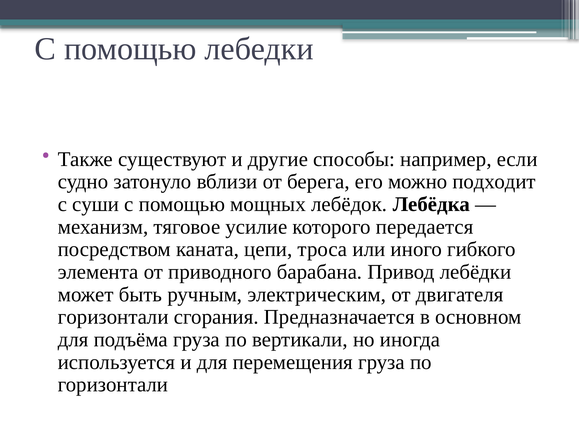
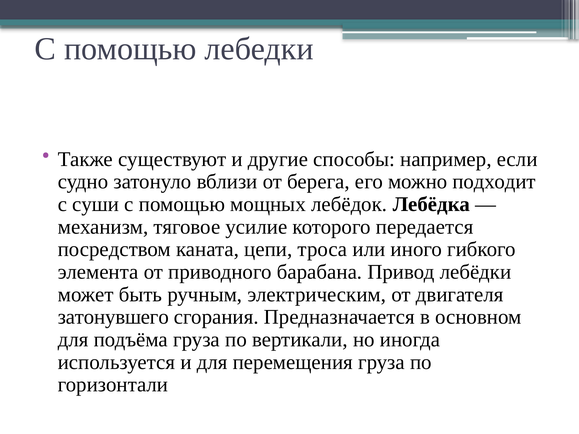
горизонтали at (113, 317): горизонтали -> затонувшего
